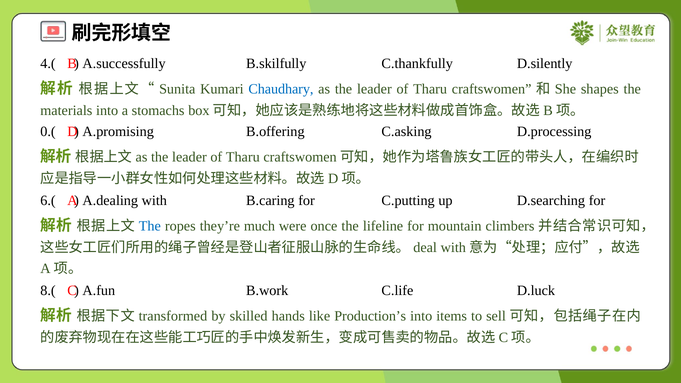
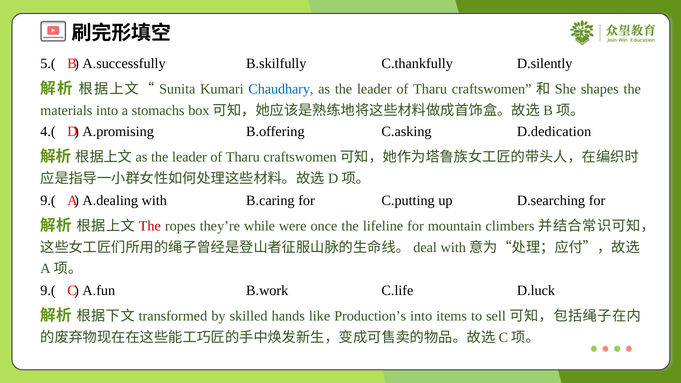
4.(: 4.( -> 5.(
0.(: 0.( -> 4.(
D.processing: D.processing -> D.dedication
6.( at (48, 200): 6.( -> 9.(
The at (150, 226) colour: blue -> red
much: much -> while
8.( at (48, 291): 8.( -> 9.(
